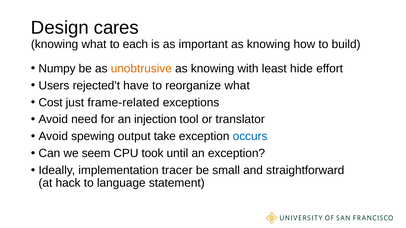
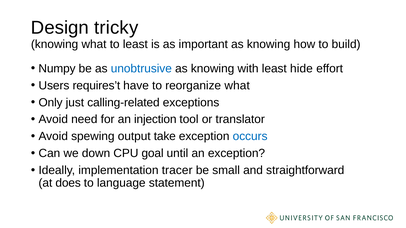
cares: cares -> tricky
to each: each -> least
unobtrusive colour: orange -> blue
rejected’t: rejected’t -> requires’t
Cost: Cost -> Only
frame-related: frame-related -> calling-related
seem: seem -> down
took: took -> goal
hack: hack -> does
